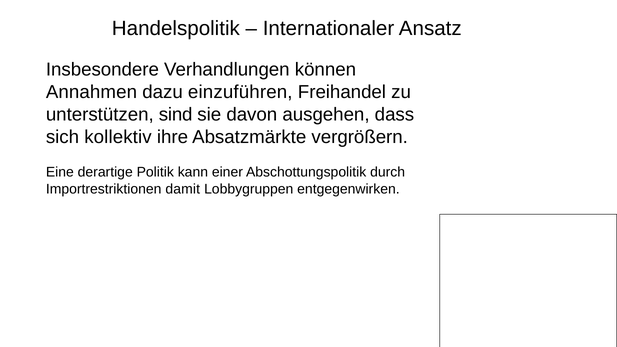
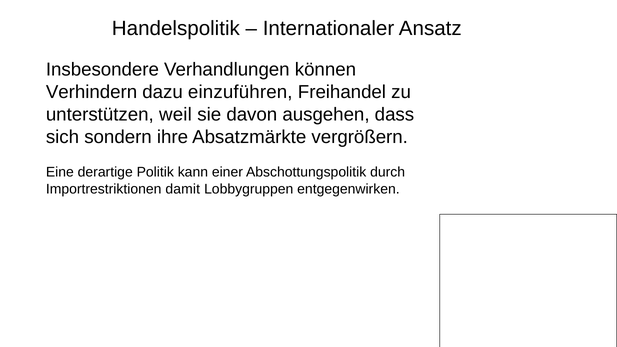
Annahmen: Annahmen -> Verhindern
sind: sind -> weil
kollektiv: kollektiv -> sondern
